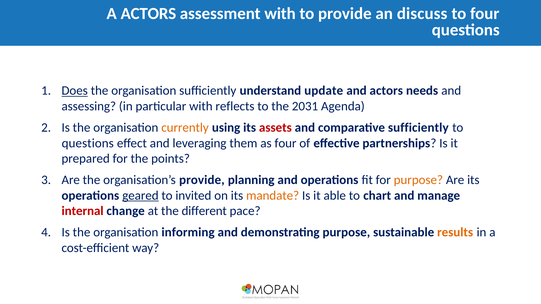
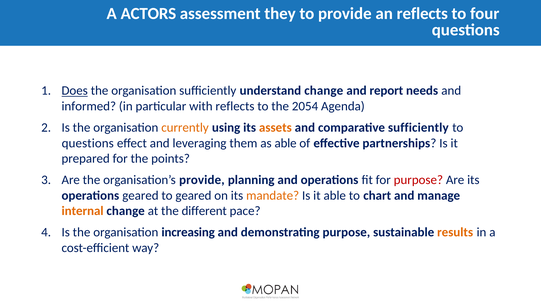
assessment with: with -> they
an discuss: discuss -> reflects
understand update: update -> change
and actors: actors -> report
assessing: assessing -> informed
2031: 2031 -> 2054
assets colour: red -> orange
as four: four -> able
purpose at (418, 180) colour: orange -> red
geared at (140, 196) underline: present -> none
to invited: invited -> geared
internal colour: red -> orange
informing: informing -> increasing
